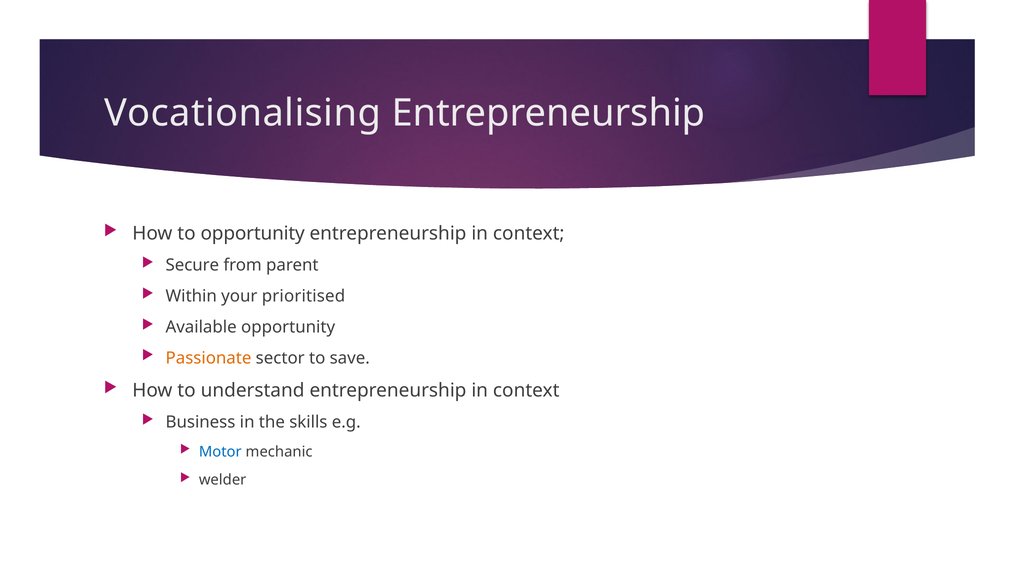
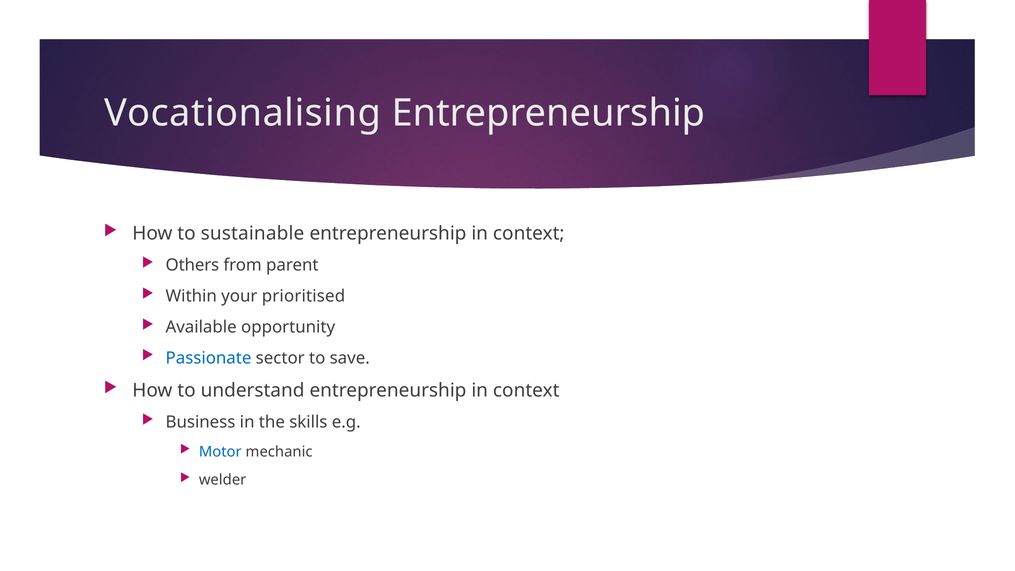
to opportunity: opportunity -> sustainable
Secure: Secure -> Others
Passionate colour: orange -> blue
